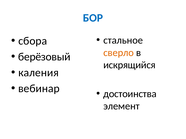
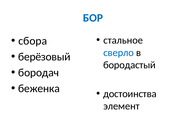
сверло colour: orange -> blue
искрящийся: искрящийся -> бородастый
каления: каления -> бородач
вебинар: вебинар -> беженка
